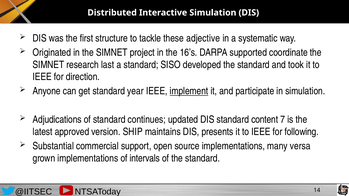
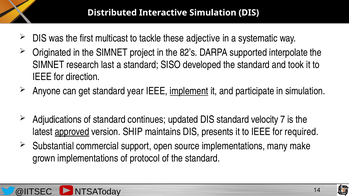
structure: structure -> multicast
16’s: 16’s -> 82’s
coordinate: coordinate -> interpolate
content: content -> velocity
approved underline: none -> present
following: following -> required
versa: versa -> make
intervals: intervals -> protocol
